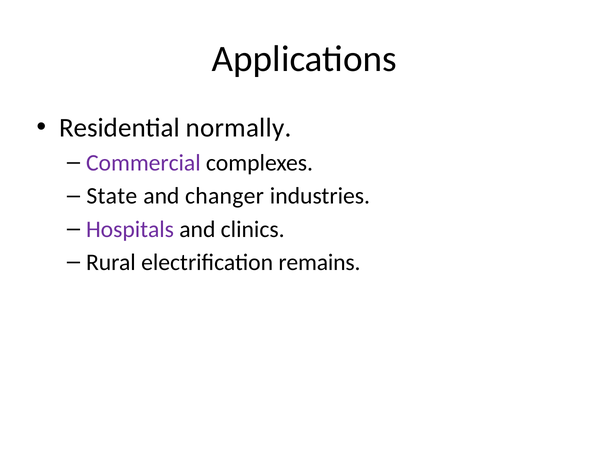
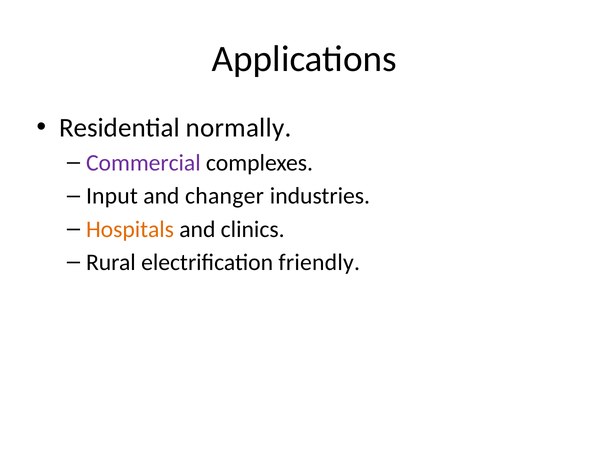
State: State -> Input
Hospitals colour: purple -> orange
remains: remains -> friendly
